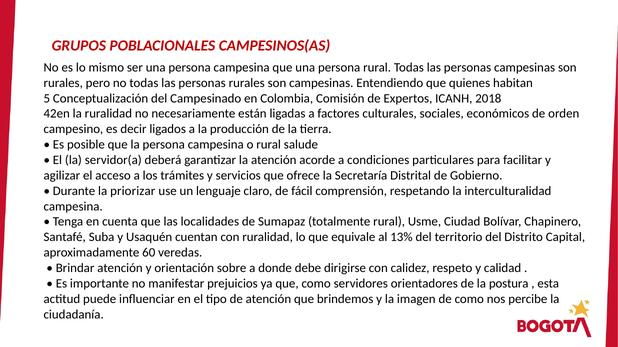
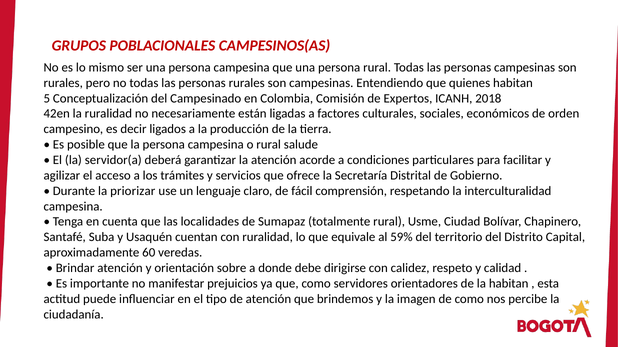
13%: 13% -> 59%
la postura: postura -> habitan
